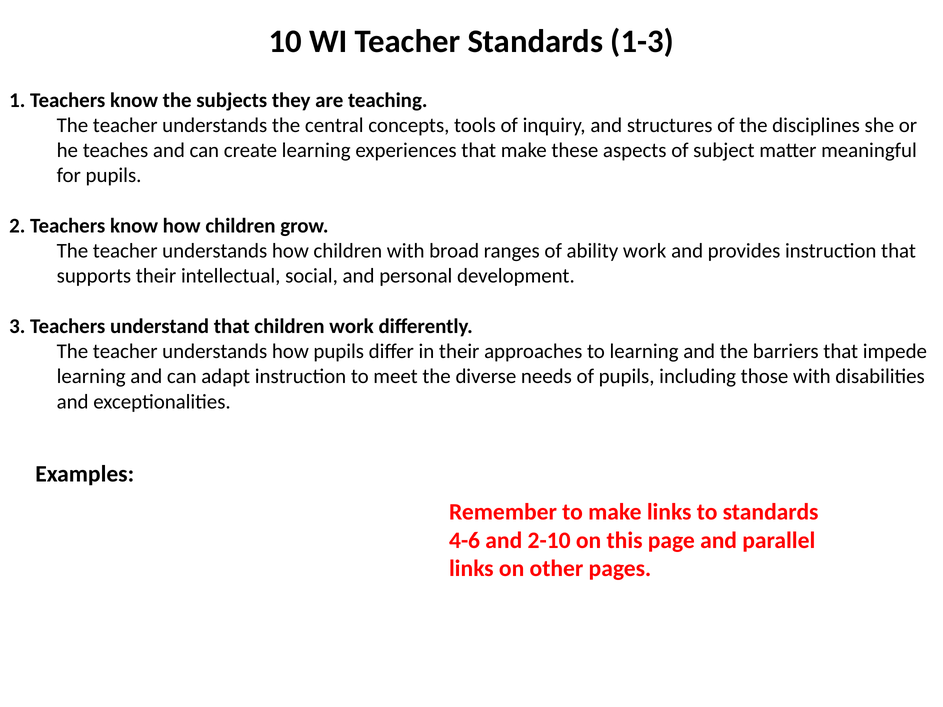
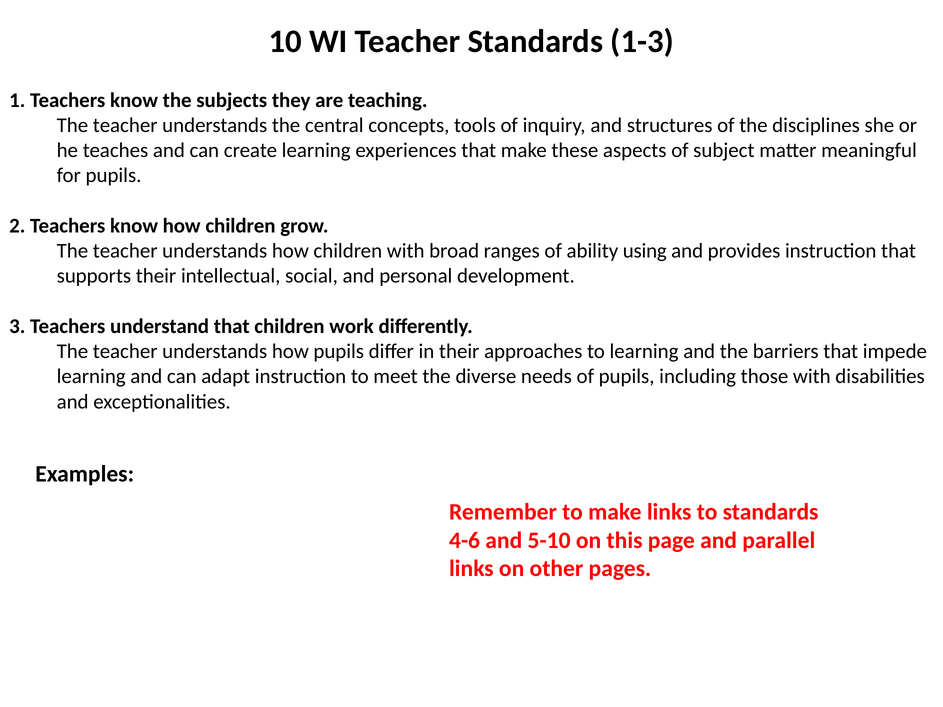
ability work: work -> using
2-10: 2-10 -> 5-10
